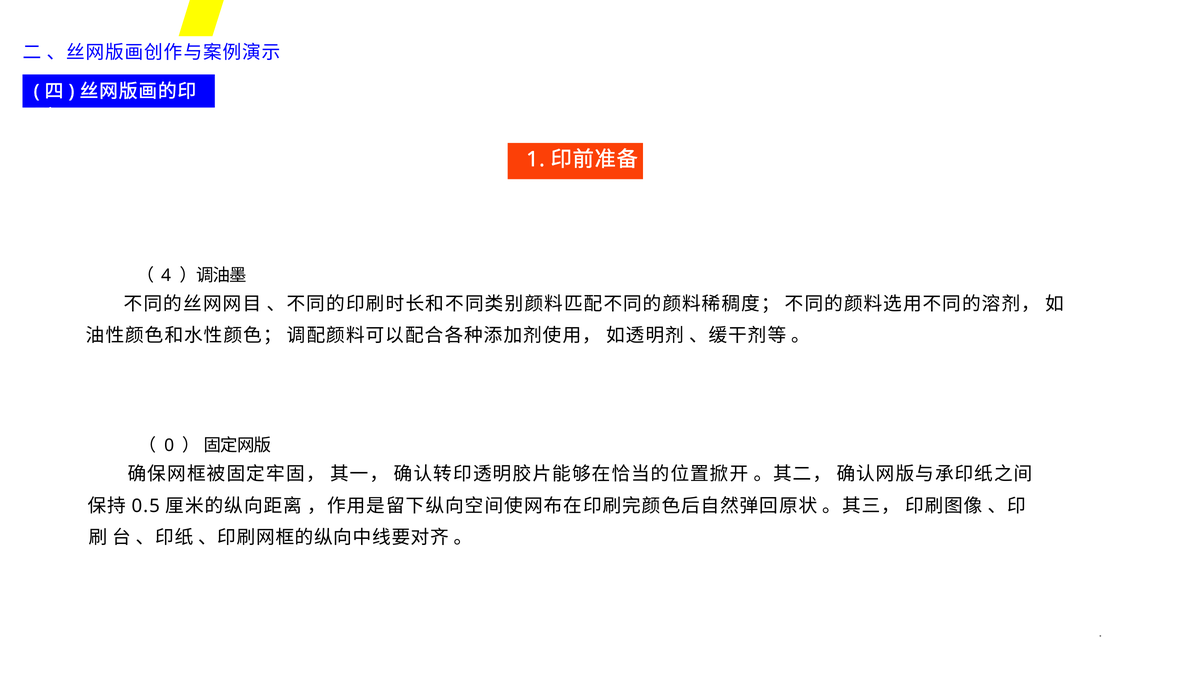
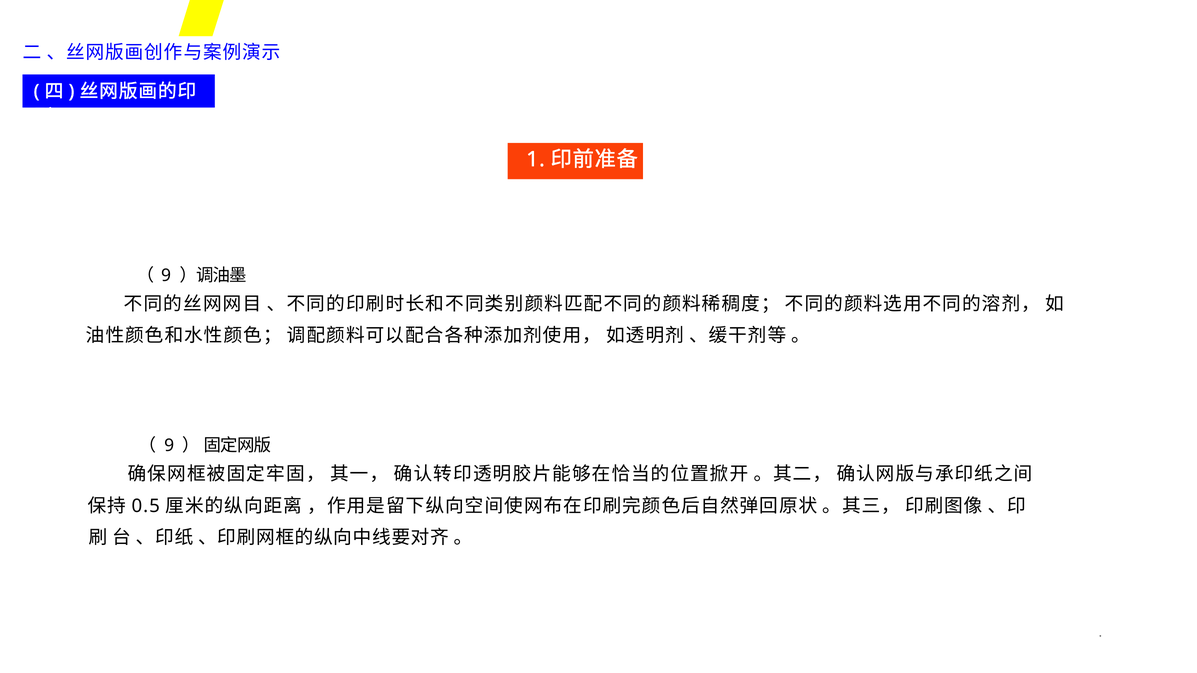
4 at (166, 275): 4 -> 9
0 at (169, 446): 0 -> 9
